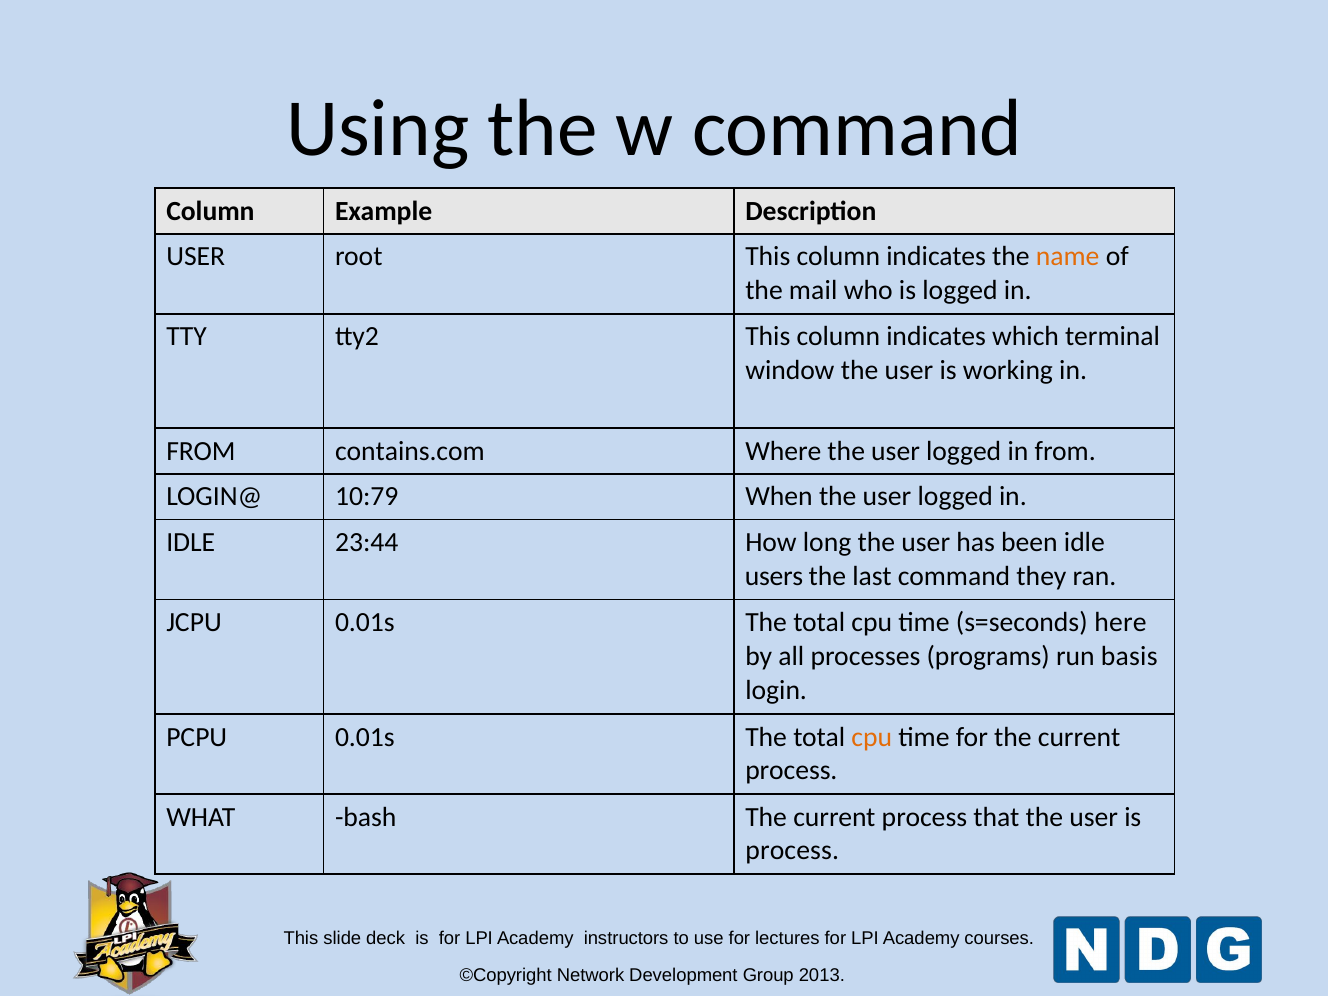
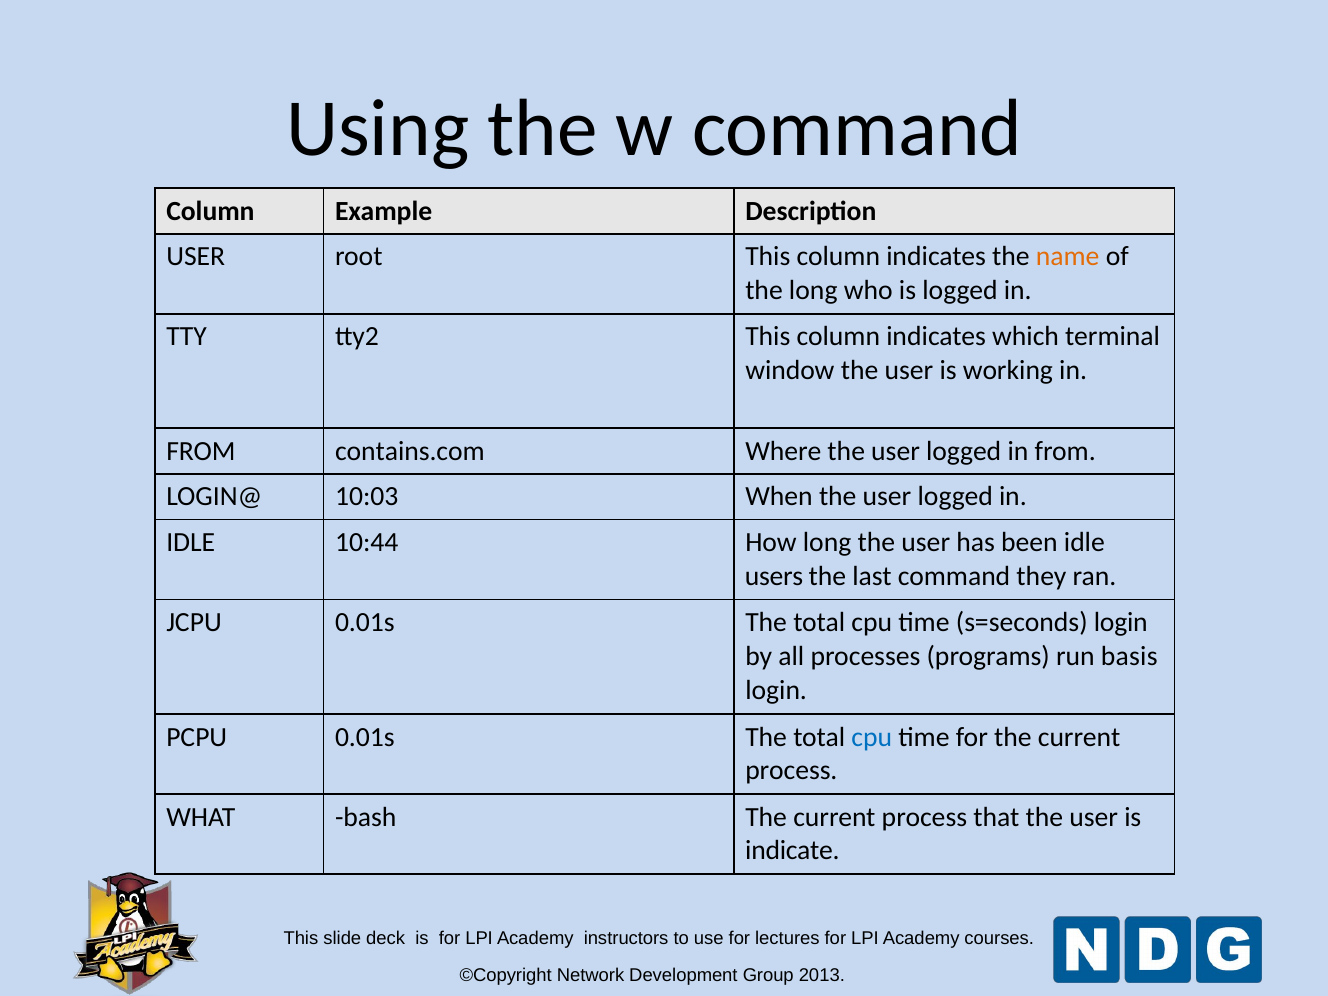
the mail: mail -> long
10:79: 10:79 -> 10:03
23:44: 23:44 -> 10:44
s=seconds here: here -> login
cpu at (872, 737) colour: orange -> blue
process at (792, 851): process -> indicate
